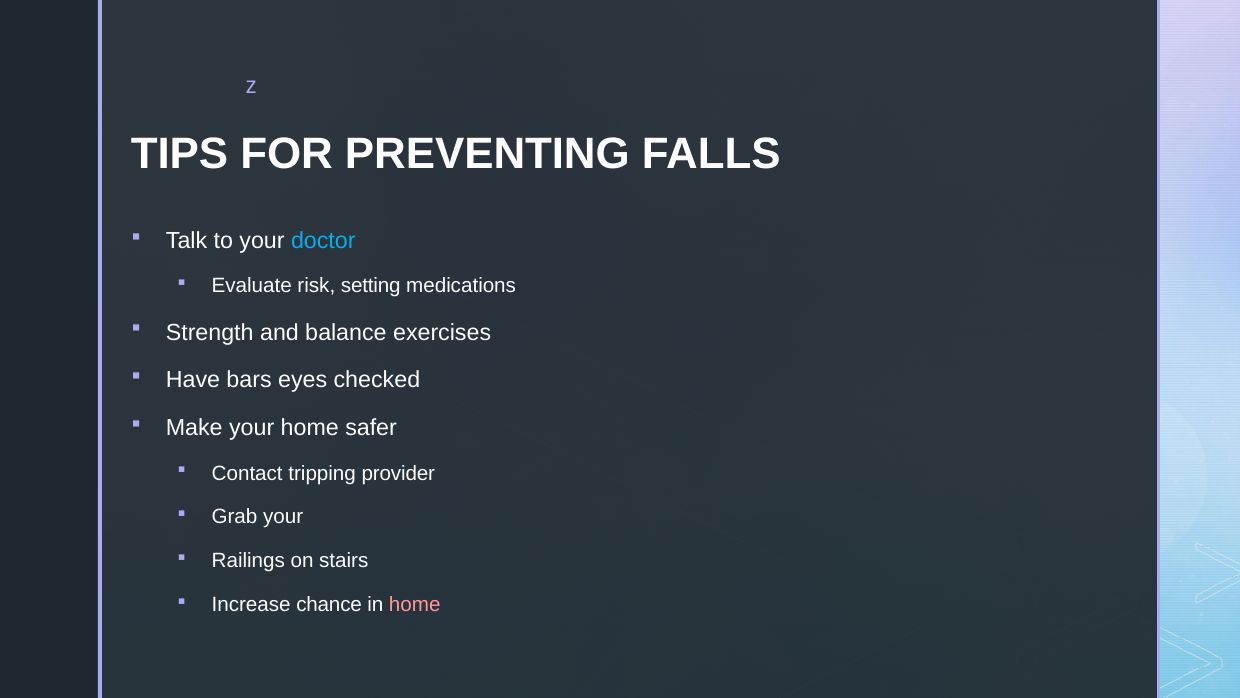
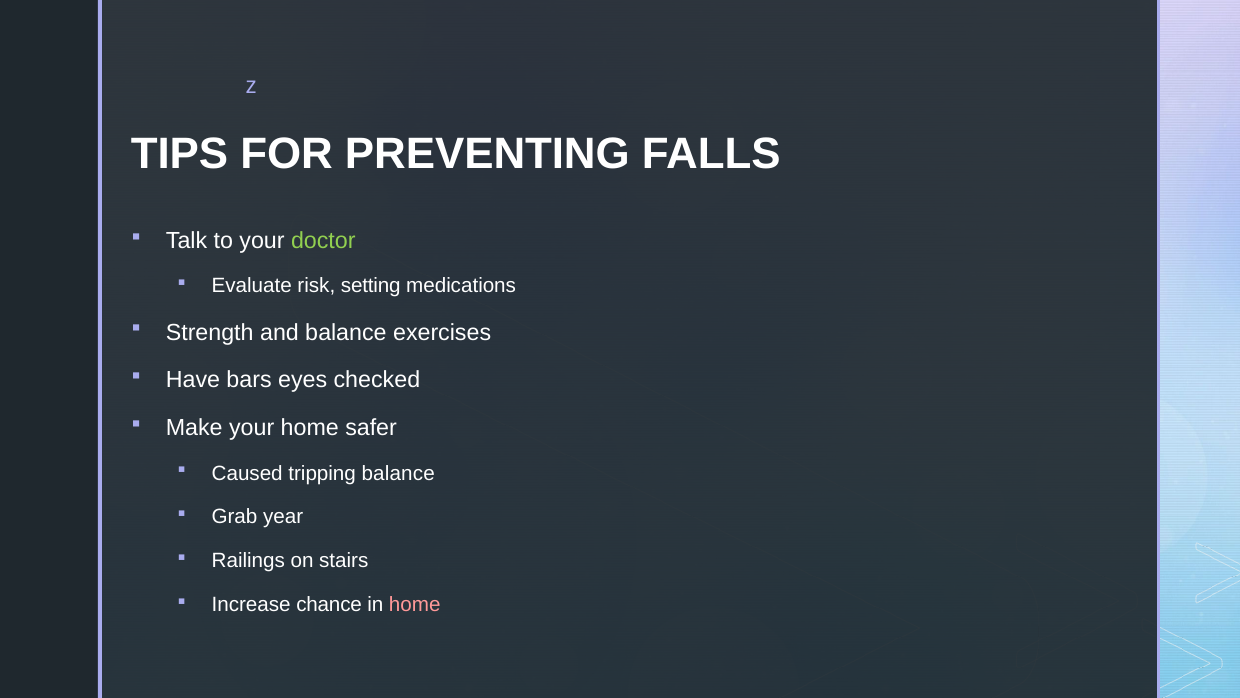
doctor colour: light blue -> light green
Contact: Contact -> Caused
tripping provider: provider -> balance
Grab your: your -> year
